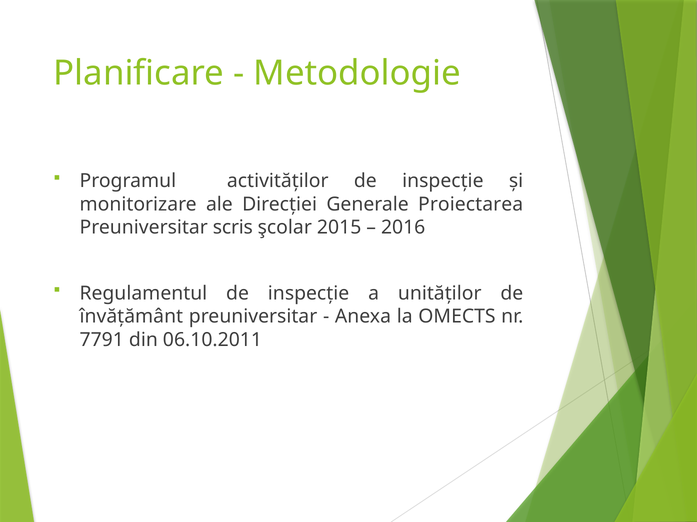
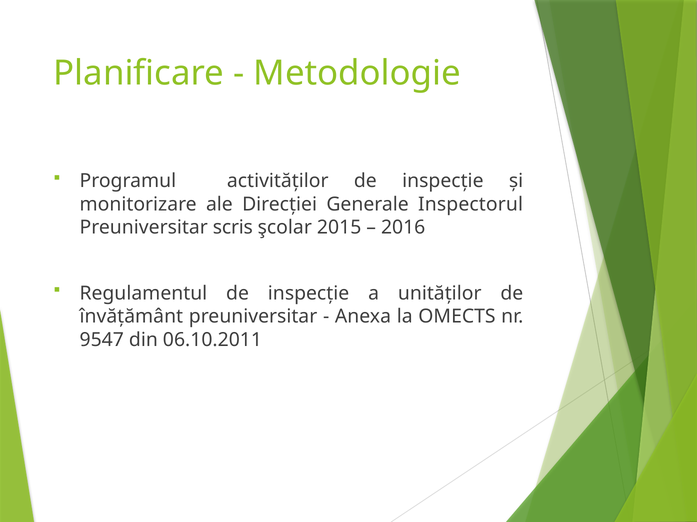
Proiectarea: Proiectarea -> Inspectorul
7791: 7791 -> 9547
